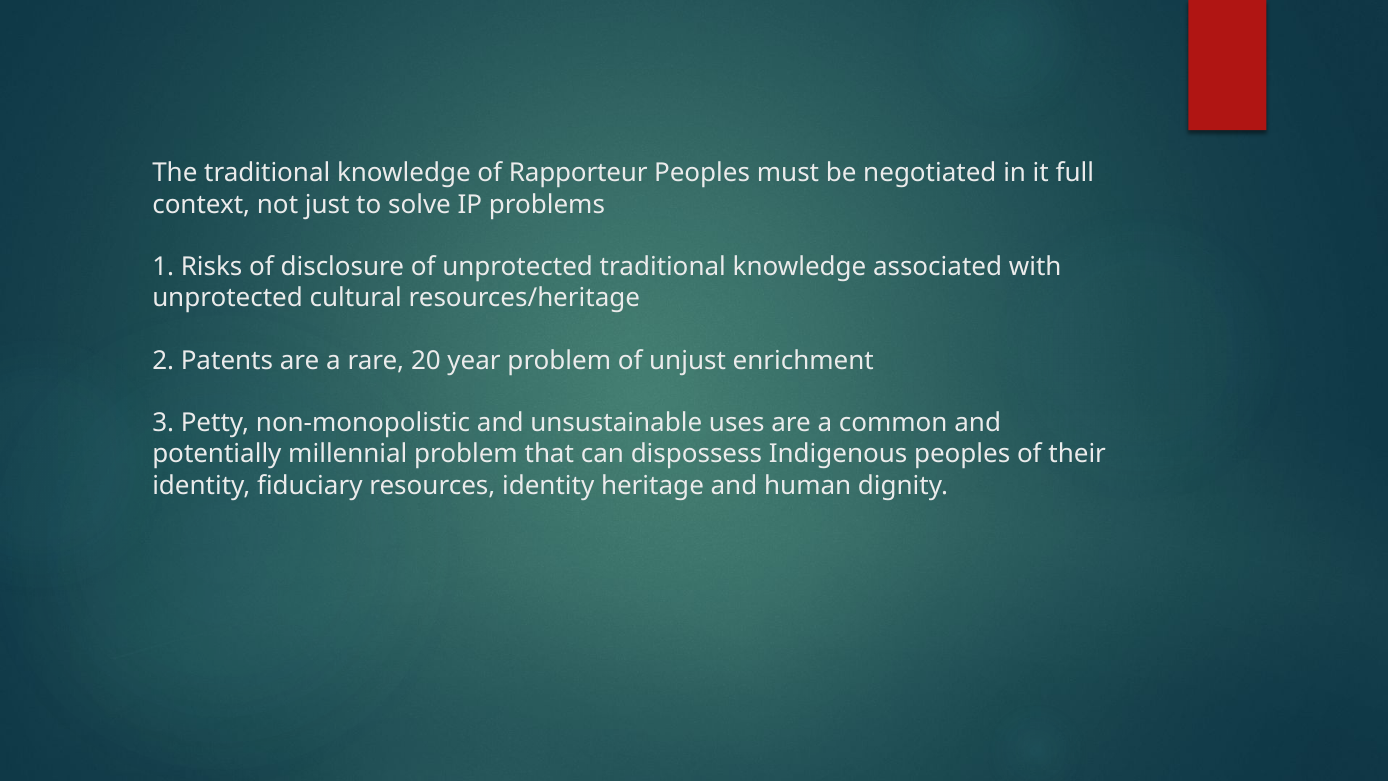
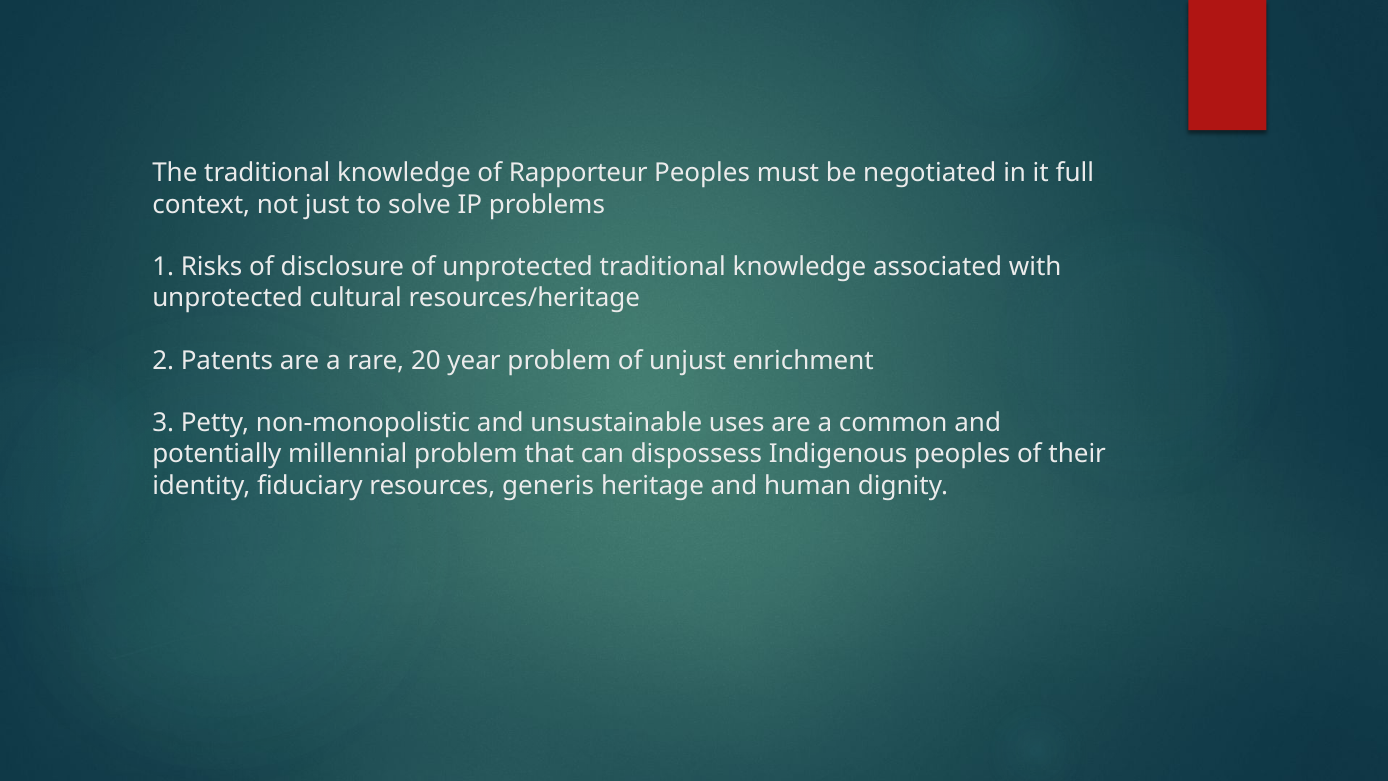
resources identity: identity -> generis
